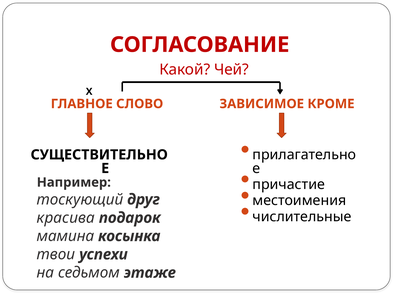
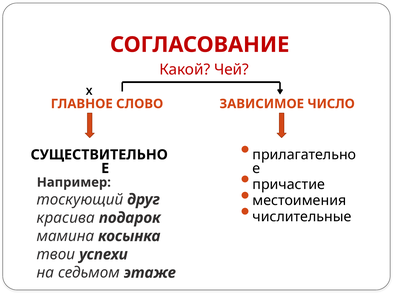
КРОМЕ: КРОМЕ -> ЧИСЛО
